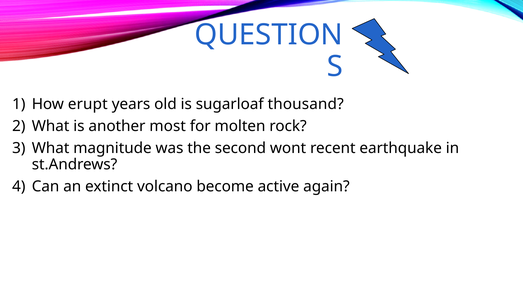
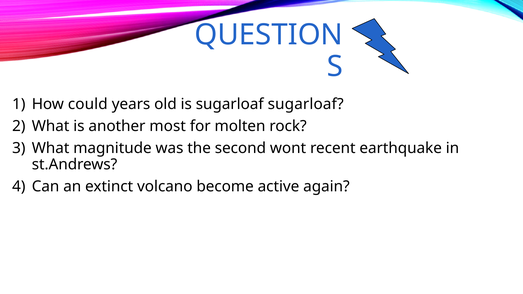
erupt: erupt -> could
sugarloaf thousand: thousand -> sugarloaf
